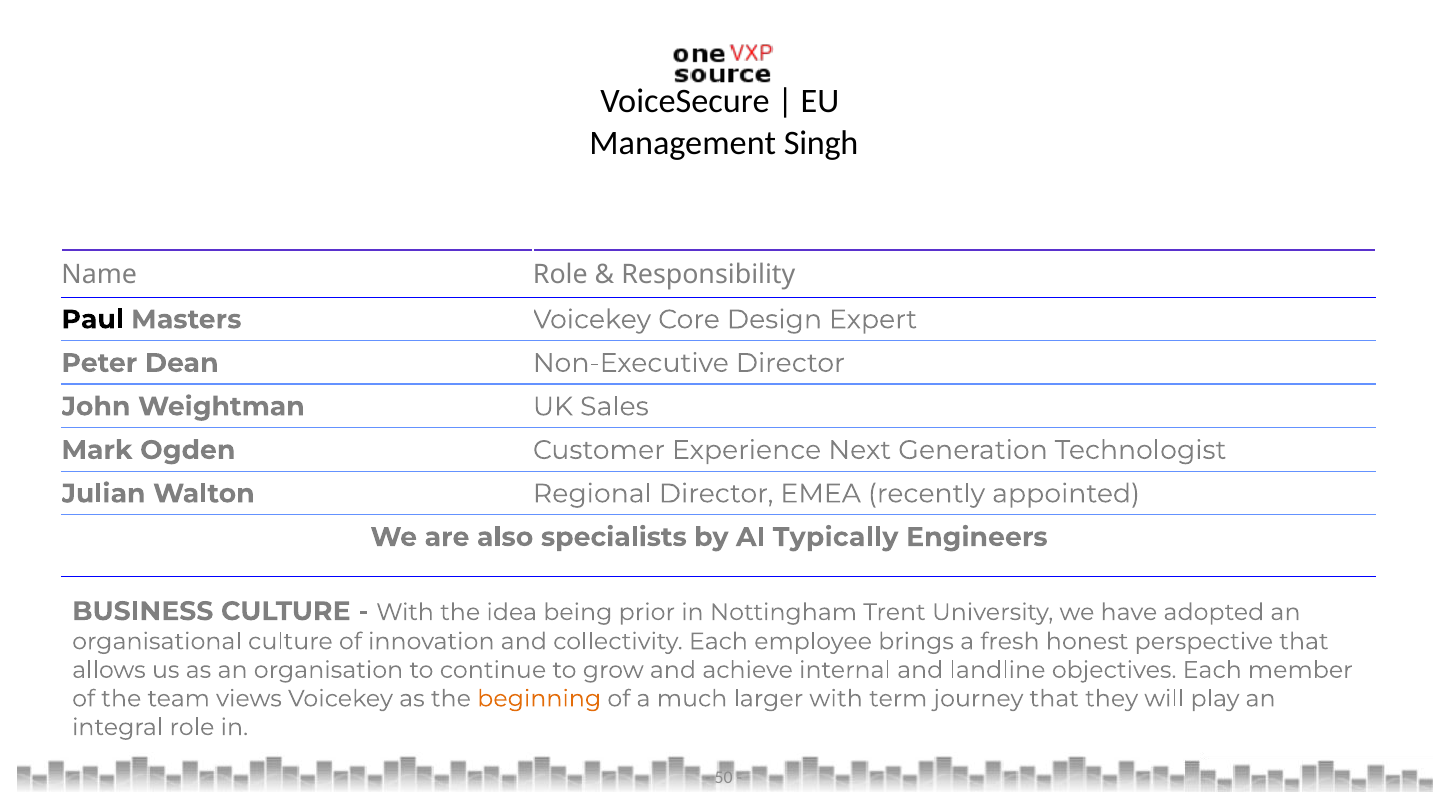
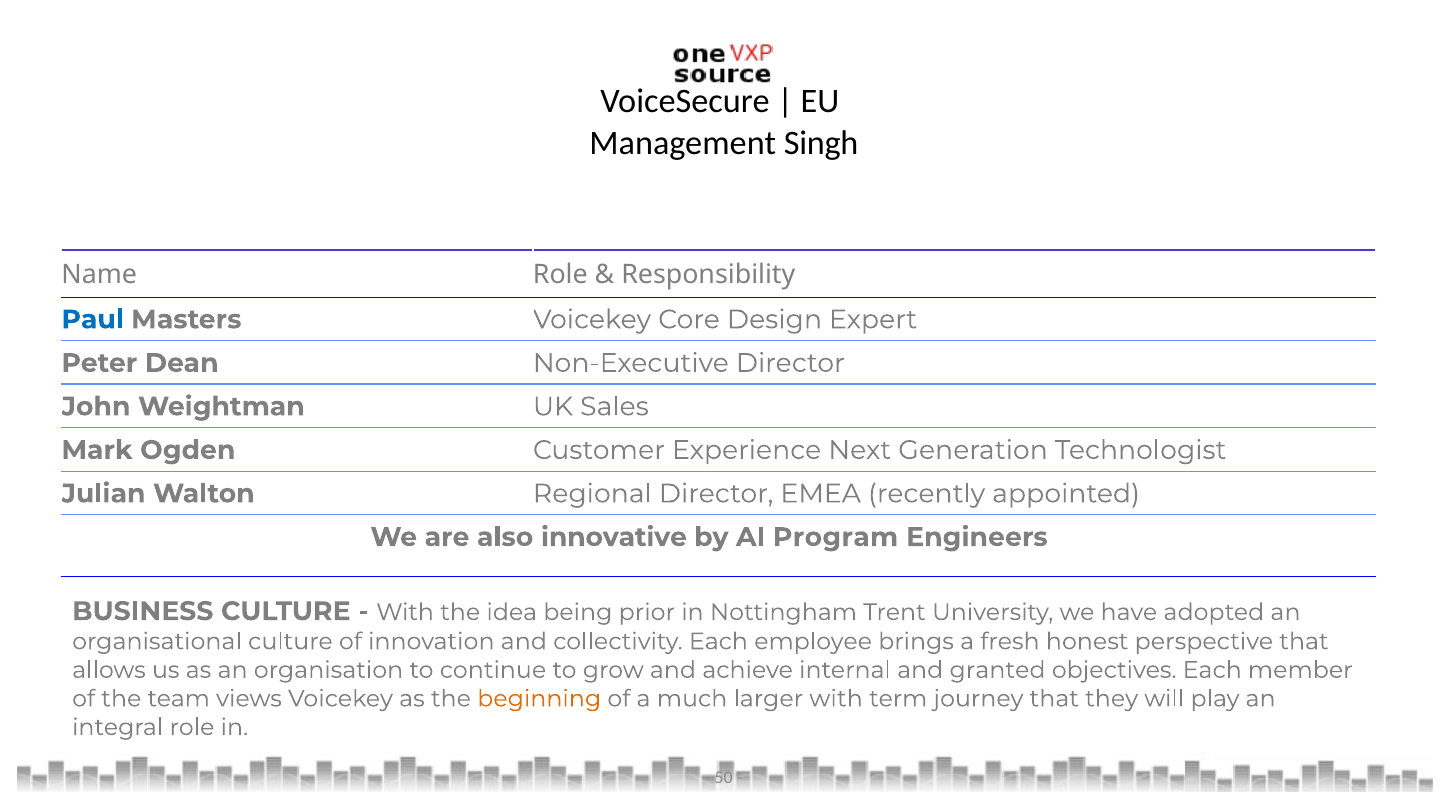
Paul colour: black -> blue
specialists: specialists -> innovative
Typically: Typically -> Program
landline: landline -> granted
